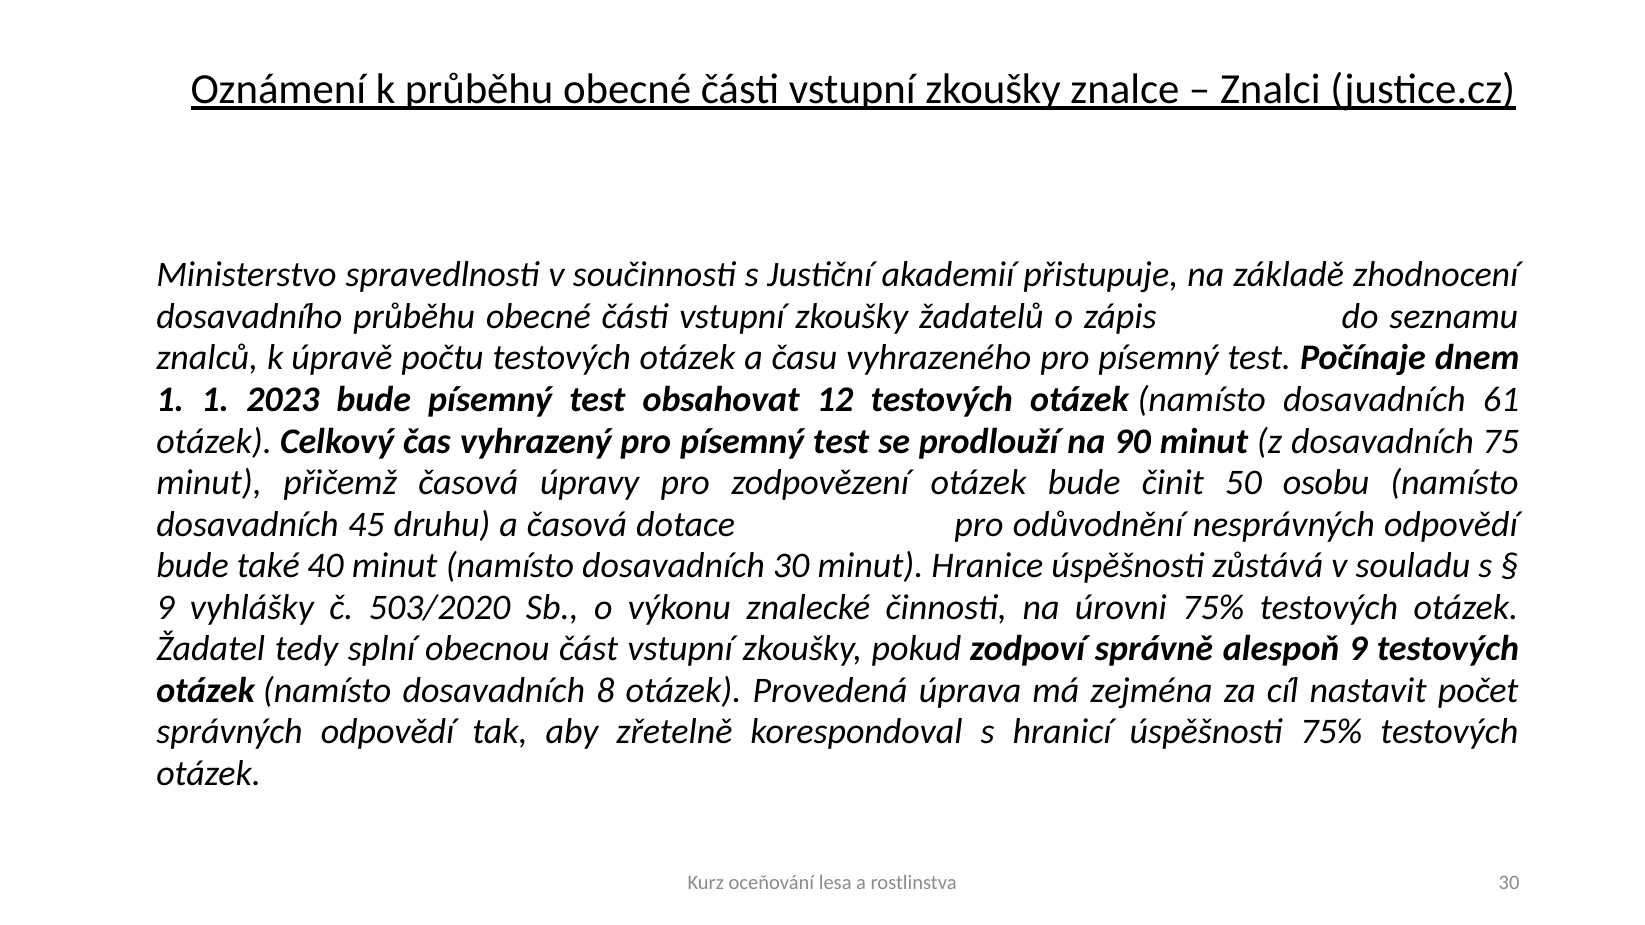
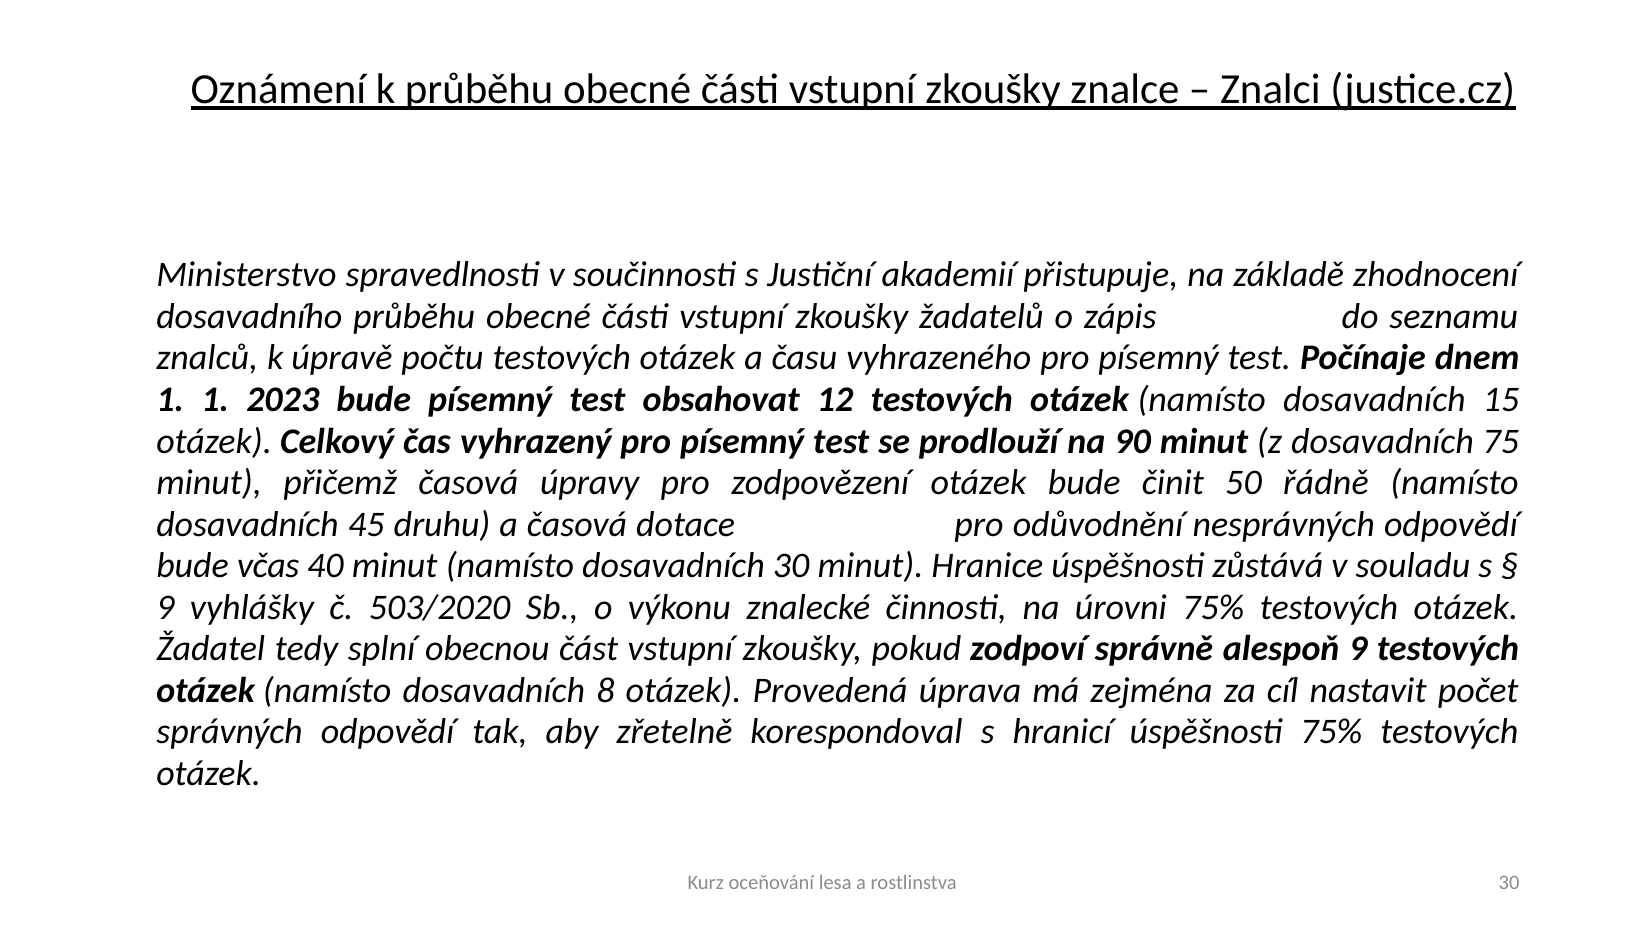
61: 61 -> 15
osobu: osobu -> řádně
také: také -> včas
